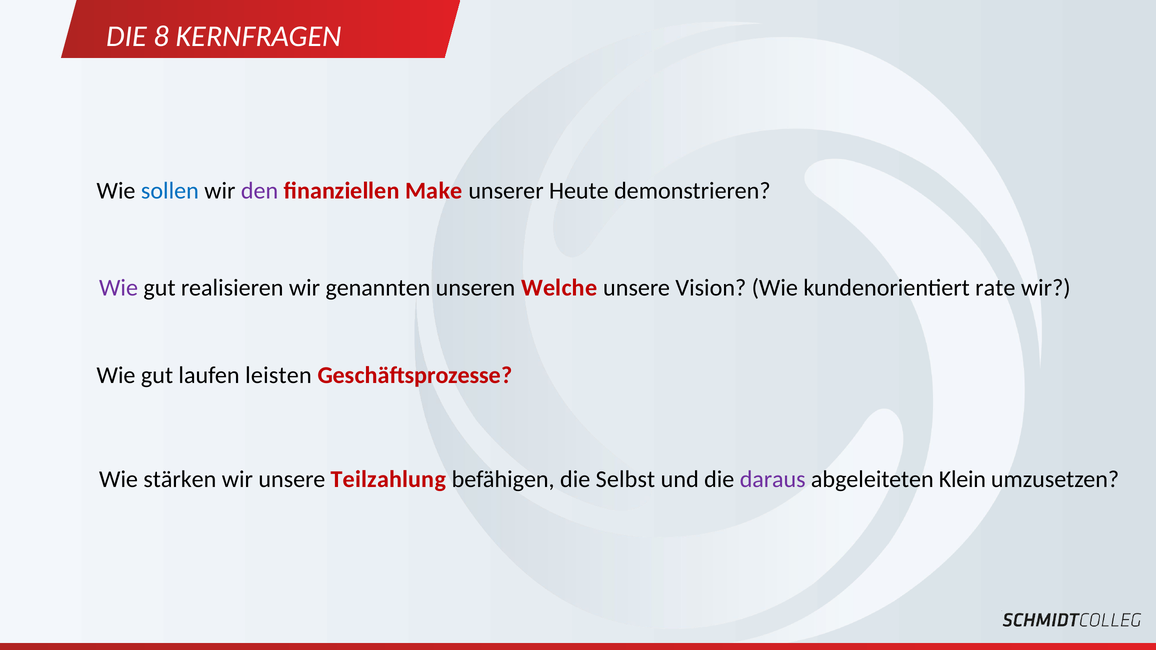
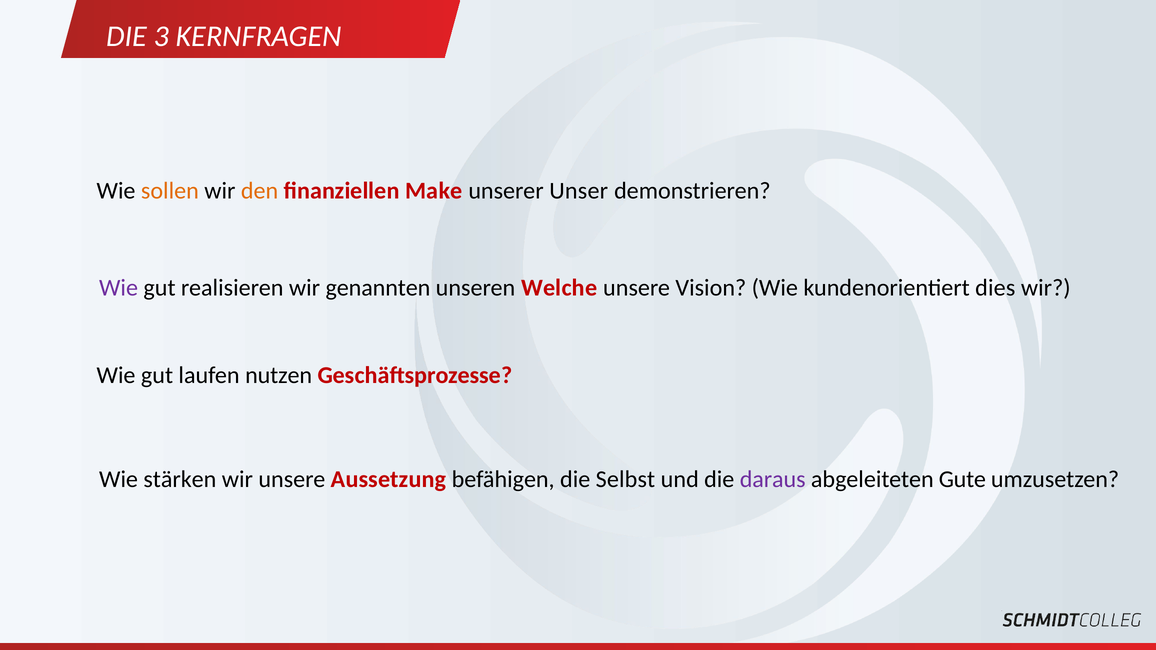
8: 8 -> 3
sollen colour: blue -> orange
den colour: purple -> orange
Heute: Heute -> Unser
rate: rate -> dies
leisten: leisten -> nutzen
Teilzahlung: Teilzahlung -> Aussetzung
Klein: Klein -> Gute
